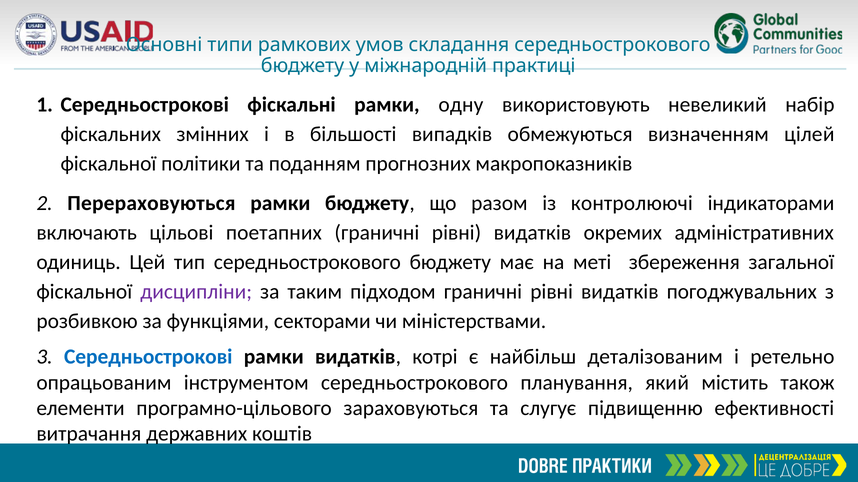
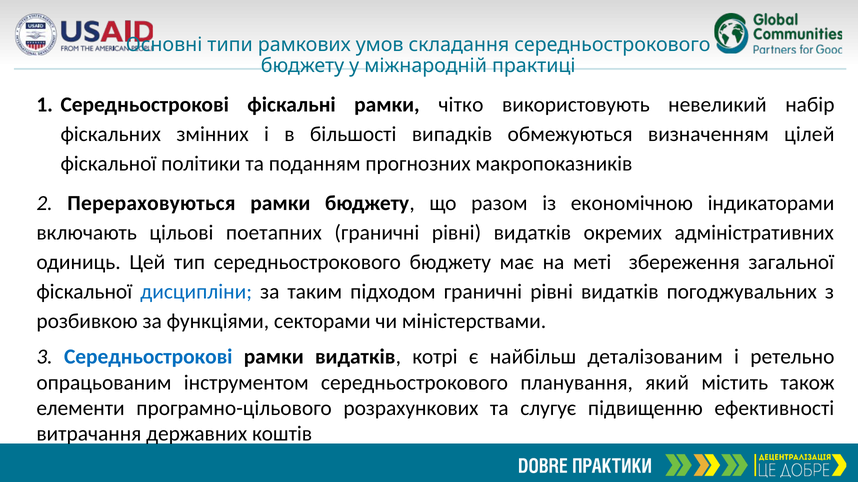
одну: одну -> чітко
контролюючі: контролюючі -> економічною
дисципліни colour: purple -> blue
зараховуються: зараховуються -> розрахункових
